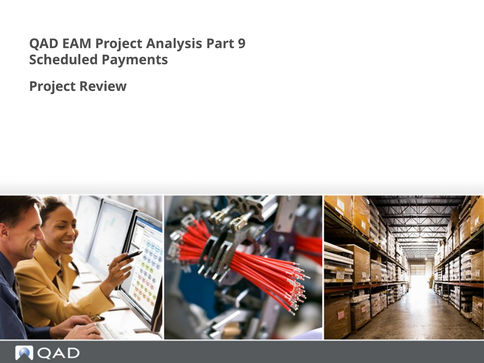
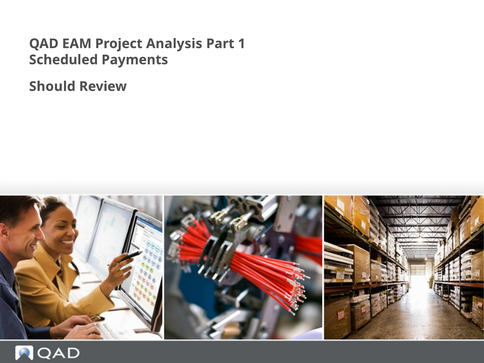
9: 9 -> 1
Project at (52, 86): Project -> Should
